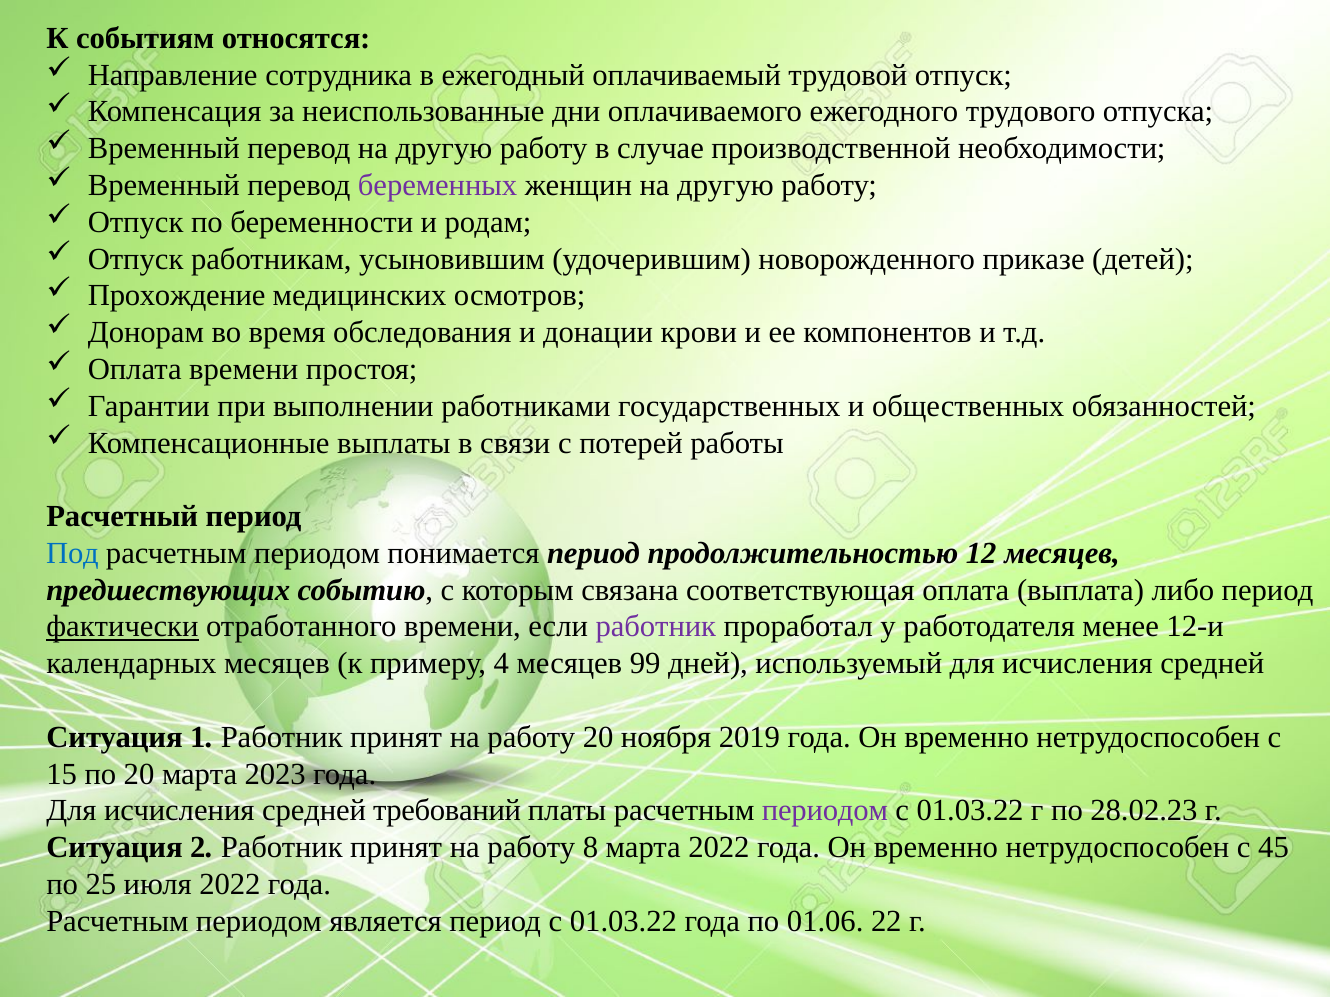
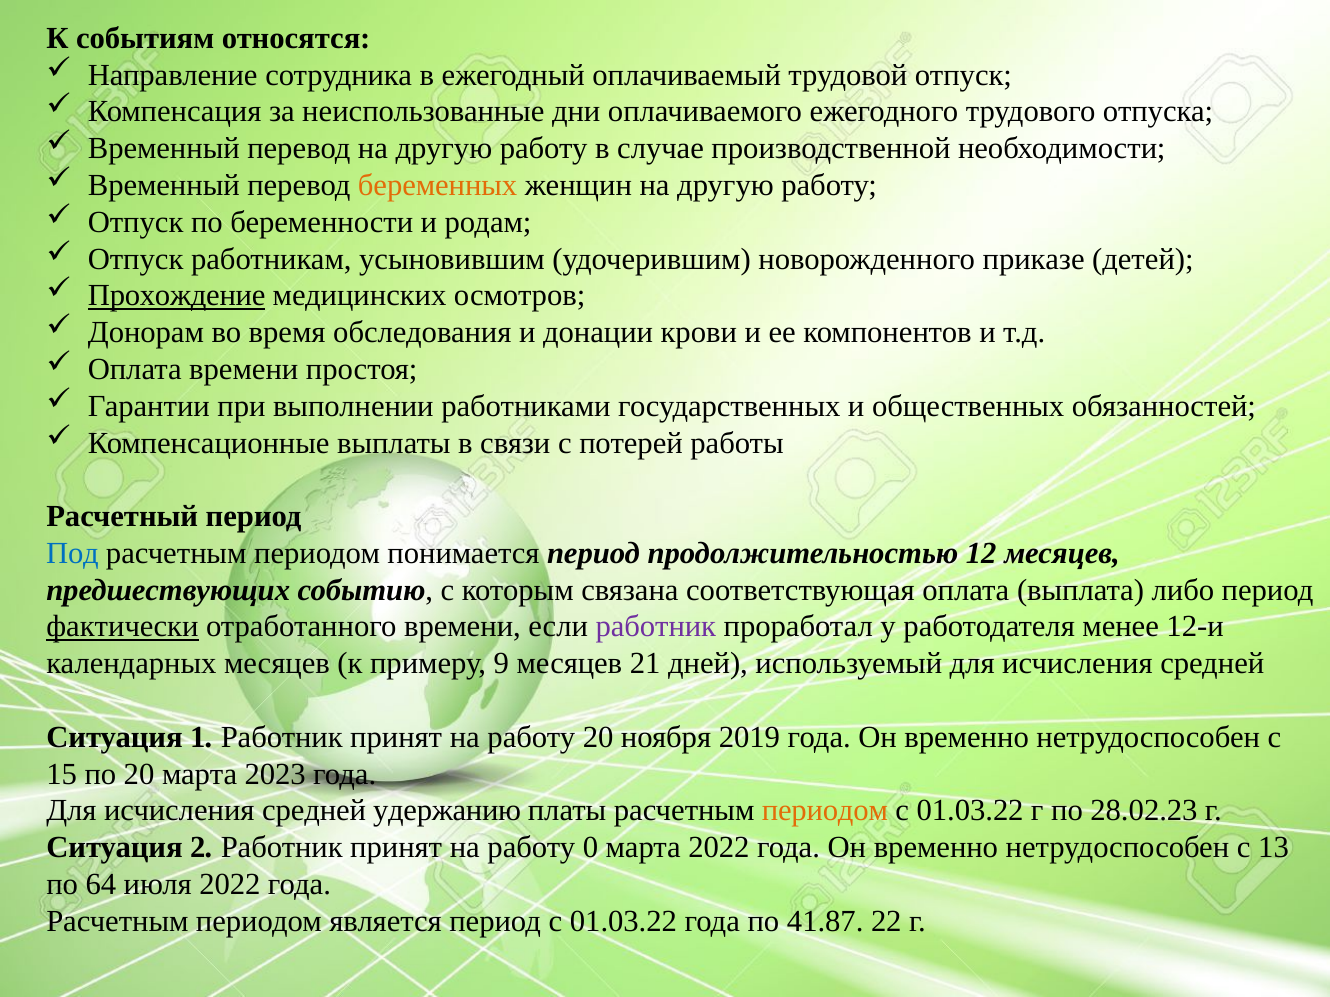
беременных colour: purple -> orange
Прохождение underline: none -> present
4: 4 -> 9
99: 99 -> 21
требований: требований -> удержанию
периодом at (825, 811) colour: purple -> orange
8: 8 -> 0
45: 45 -> 13
25: 25 -> 64
01.06: 01.06 -> 41.87
